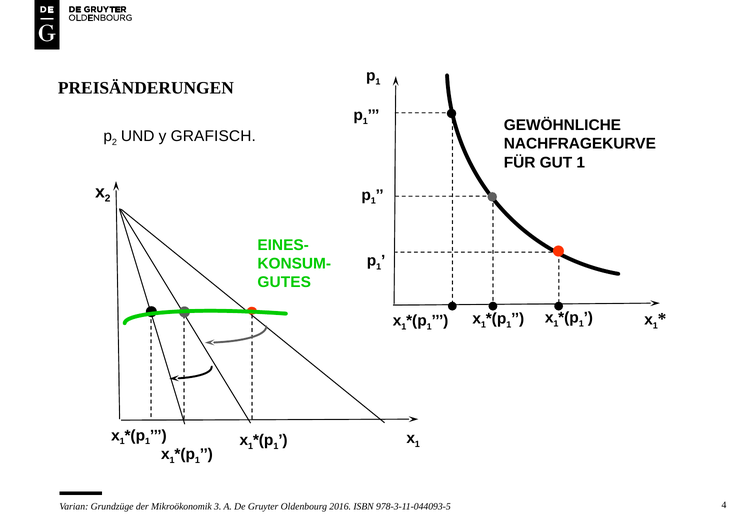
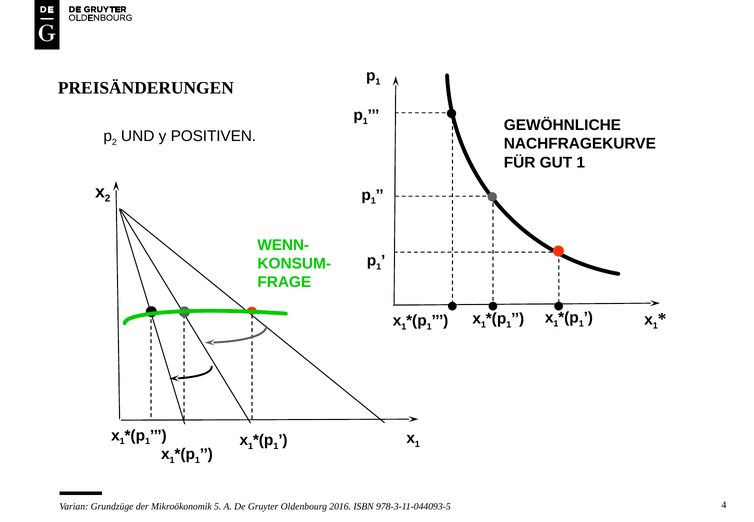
GRAFISCH: GRAFISCH -> POSITIVEN
EINES-: EINES- -> WENN-
GUTES: GUTES -> FRAGE
3: 3 -> 5
